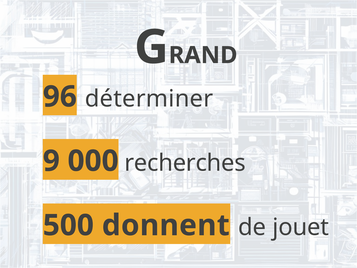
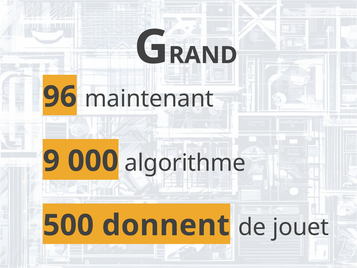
déterminer: déterminer -> maintenant
recherches: recherches -> algorithme
